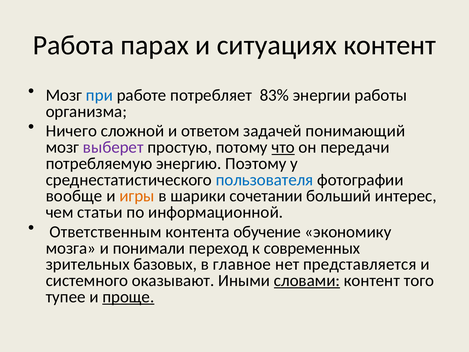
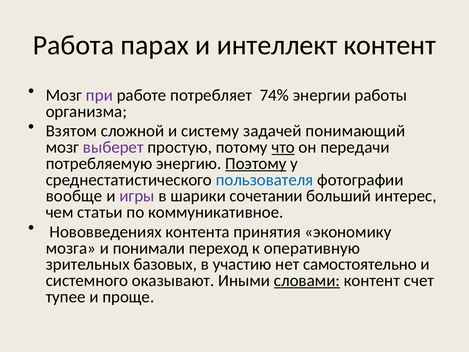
ситуациях: ситуациях -> интеллект
при colour: blue -> purple
83%: 83% -> 74%
Ничего: Ничего -> Взятом
ответом: ответом -> систему
Поэтому underline: none -> present
игры colour: orange -> purple
информационной: информационной -> коммуникативное
Ответственным: Ответственным -> Нововведениях
обучение: обучение -> принятия
современных: современных -> оперативную
главное: главное -> участию
представляется: представляется -> самостоятельно
того: того -> счет
проще underline: present -> none
